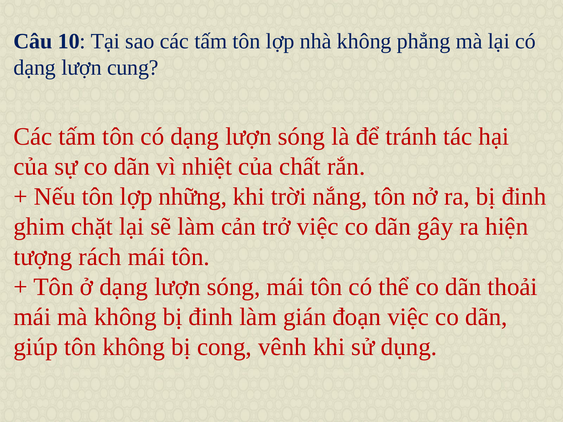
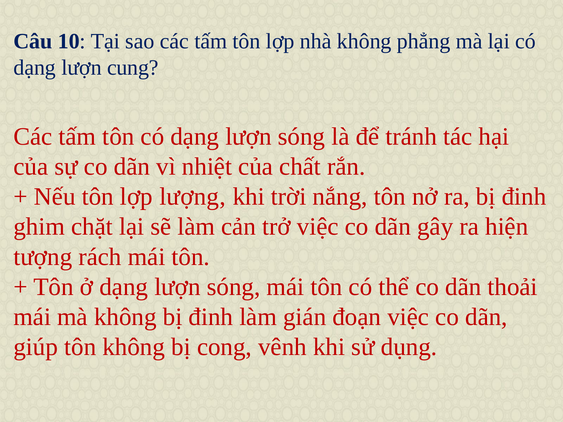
những: những -> lượng
